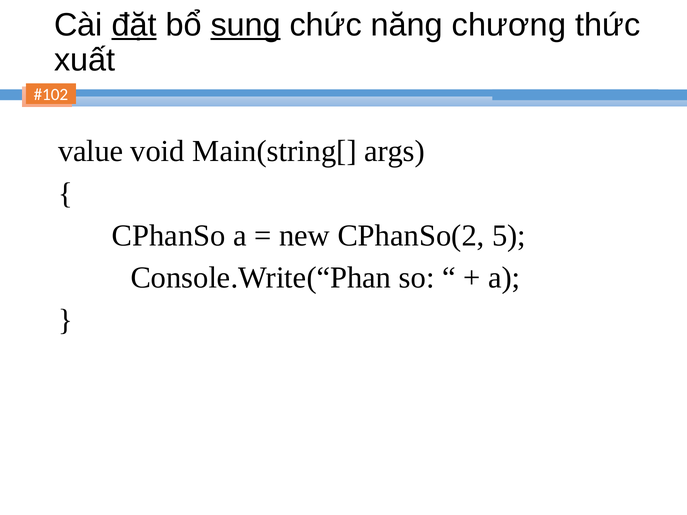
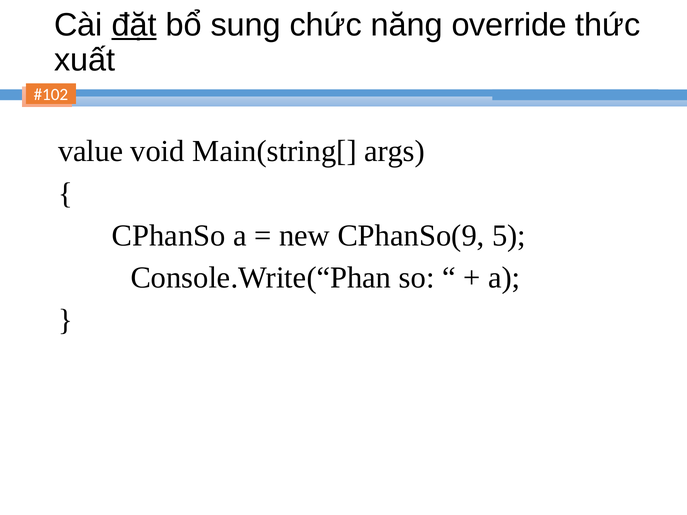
sung underline: present -> none
chương: chương -> override
CPhanSo(2: CPhanSo(2 -> CPhanSo(9
